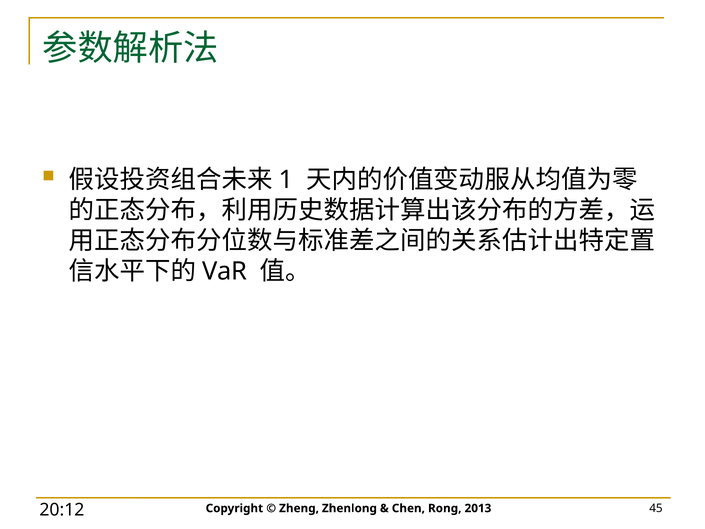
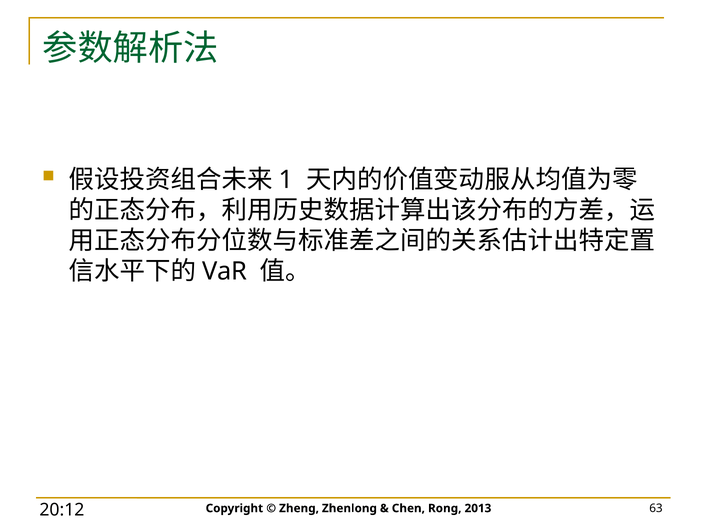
45: 45 -> 63
